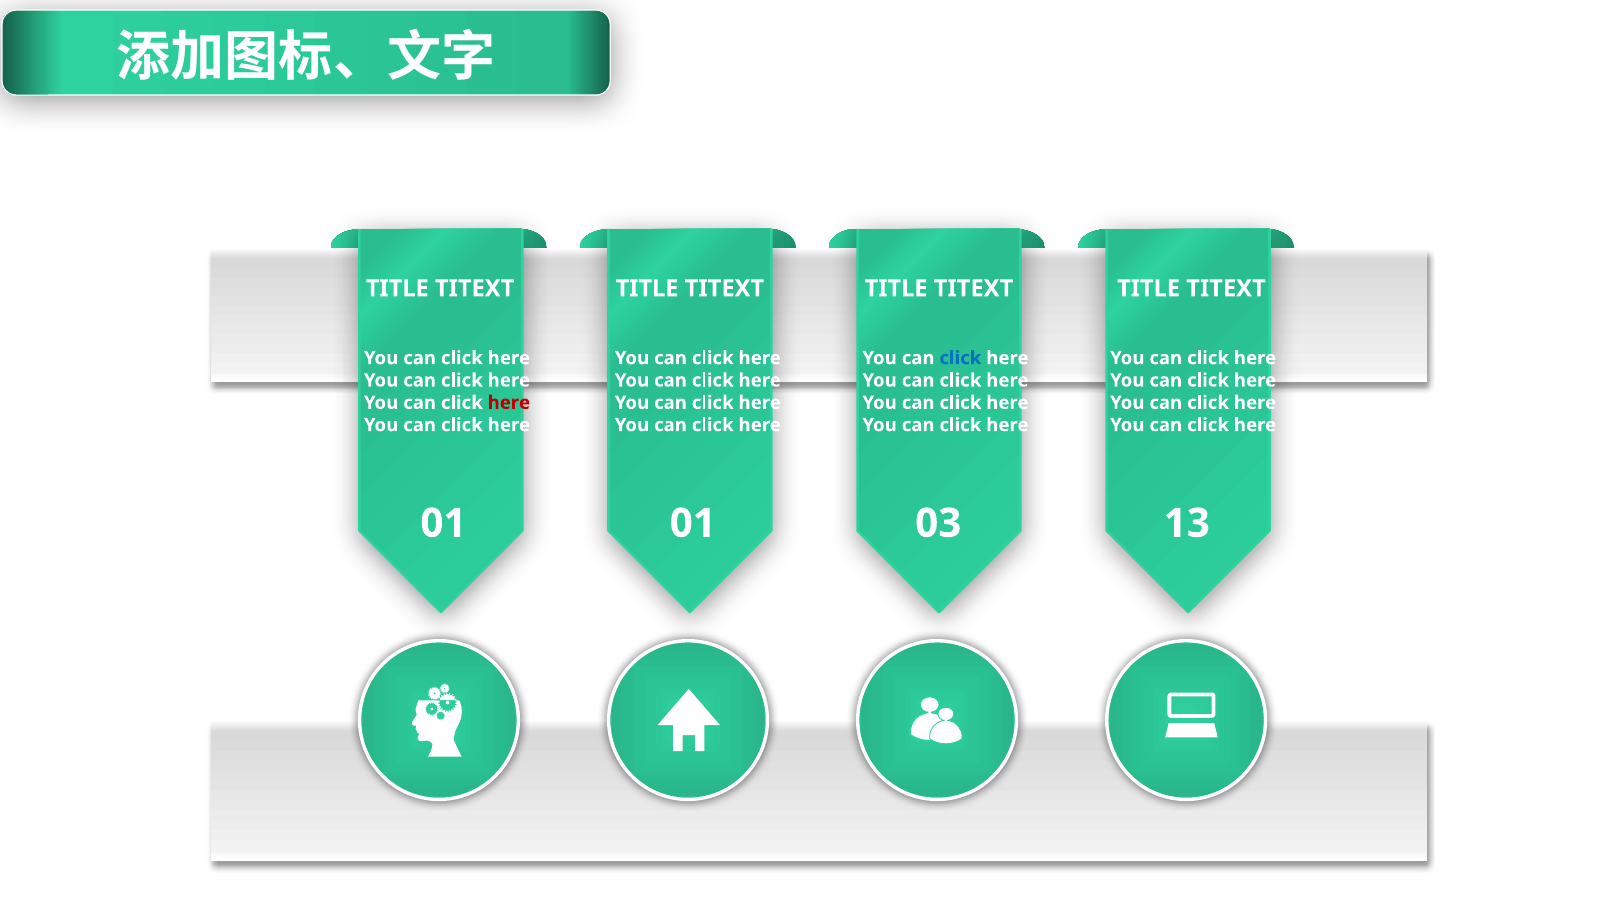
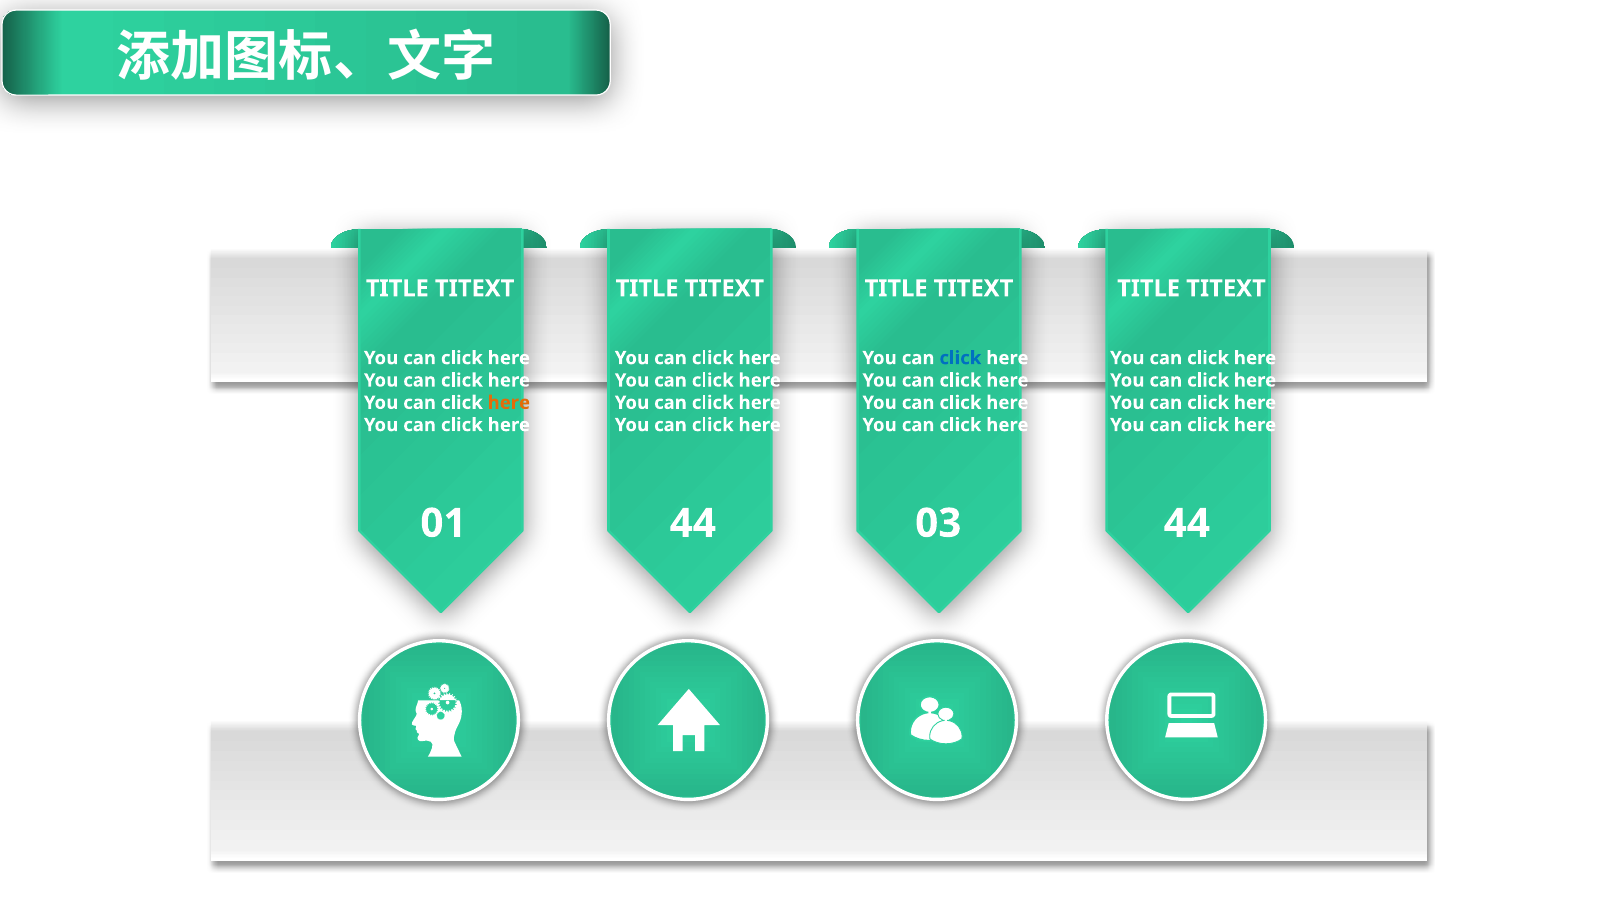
here at (509, 403) colour: red -> orange
01 01: 01 -> 44
03 13: 13 -> 44
